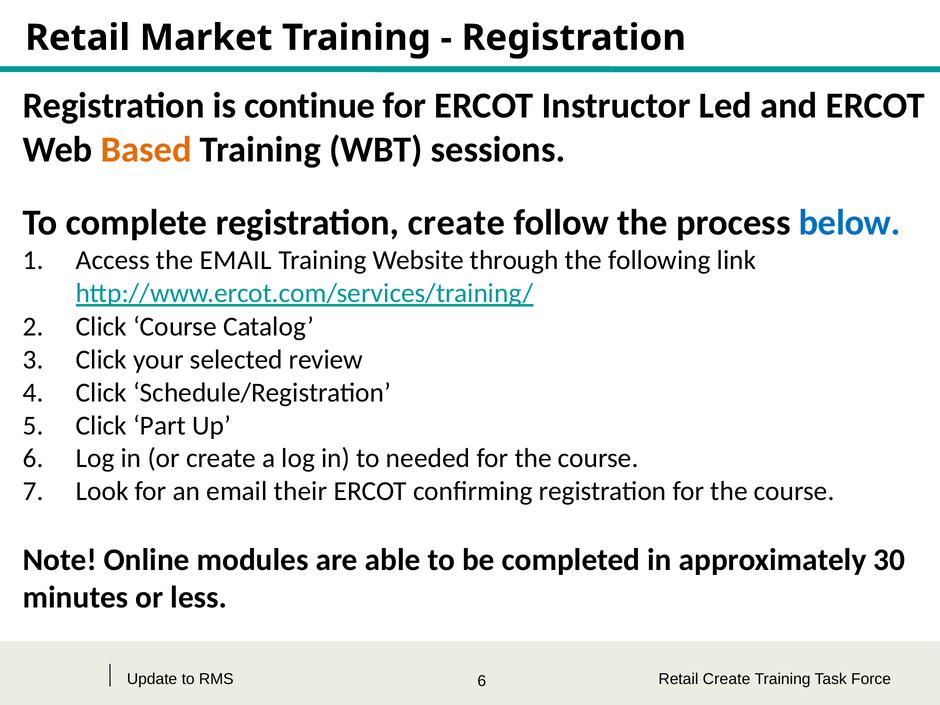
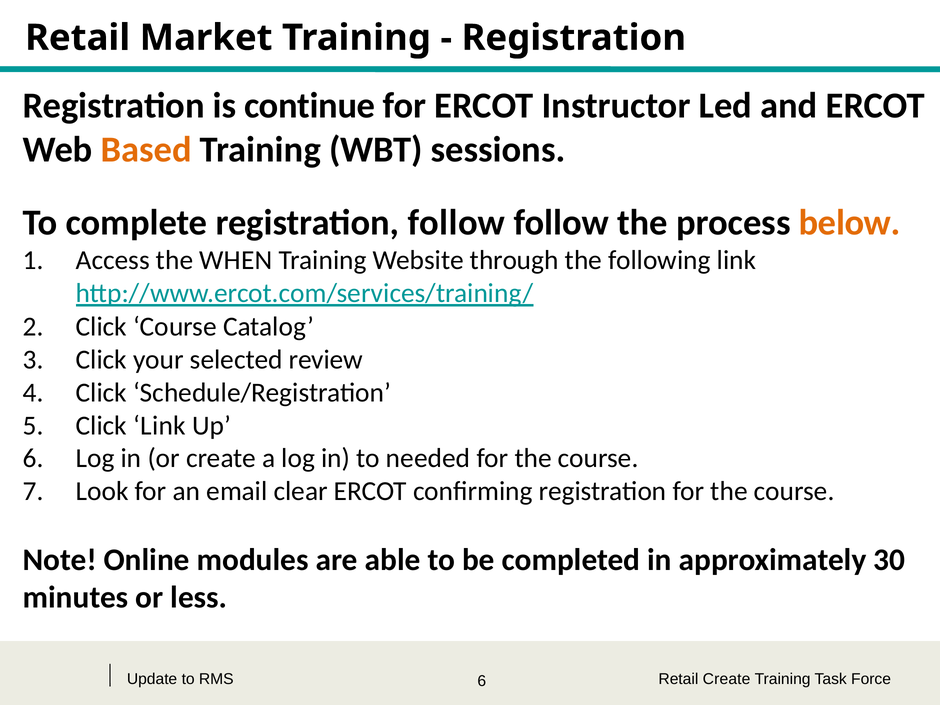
registration create: create -> follow
below colour: blue -> orange
the EMAIL: EMAIL -> WHEN
Click Part: Part -> Link
their: their -> clear
